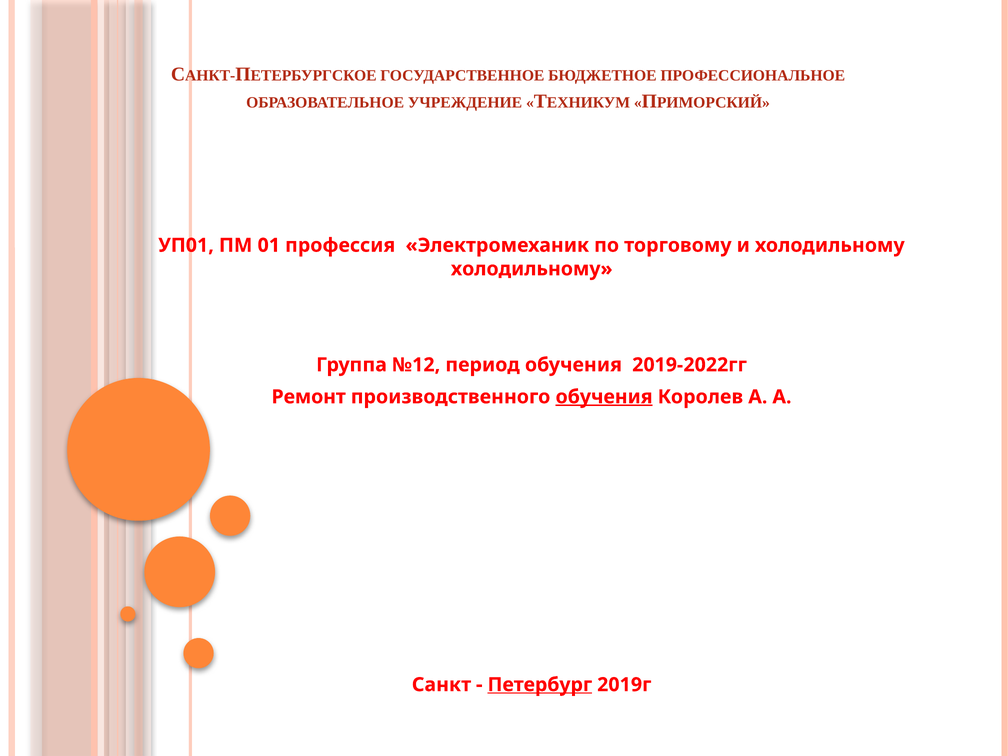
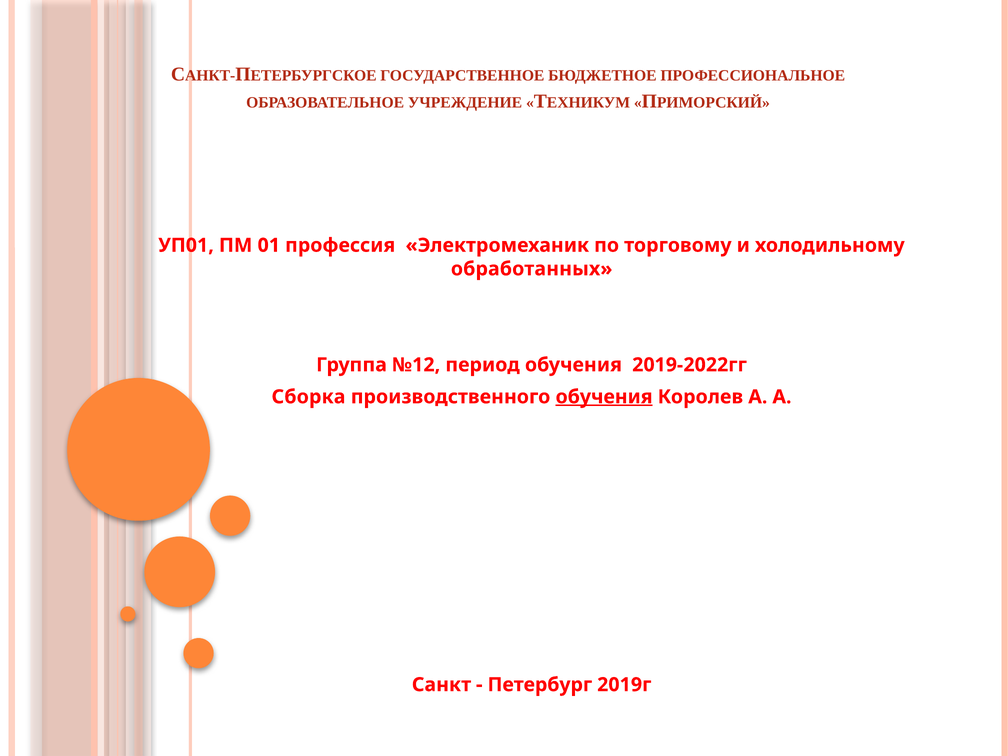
холодильному at (532, 269): холодильному -> обработанных
Ремонт: Ремонт -> Сборка
Петербург underline: present -> none
